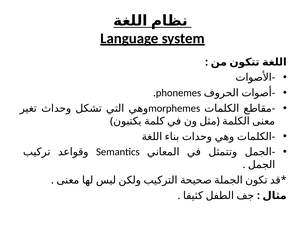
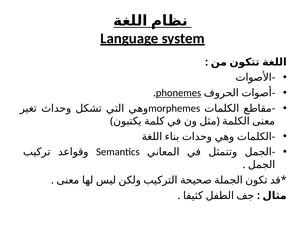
phonemes underline: none -> present
